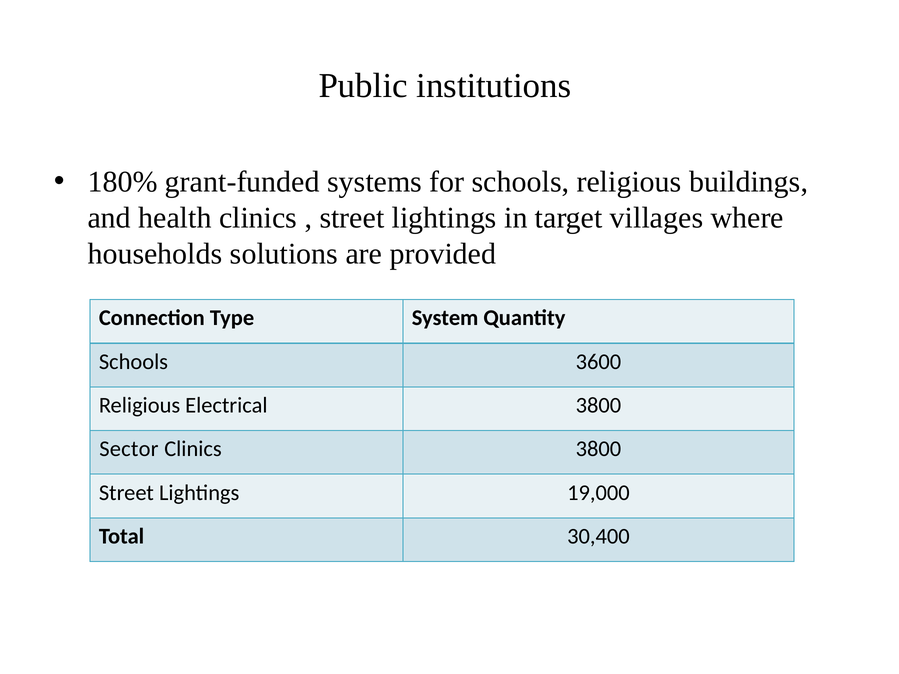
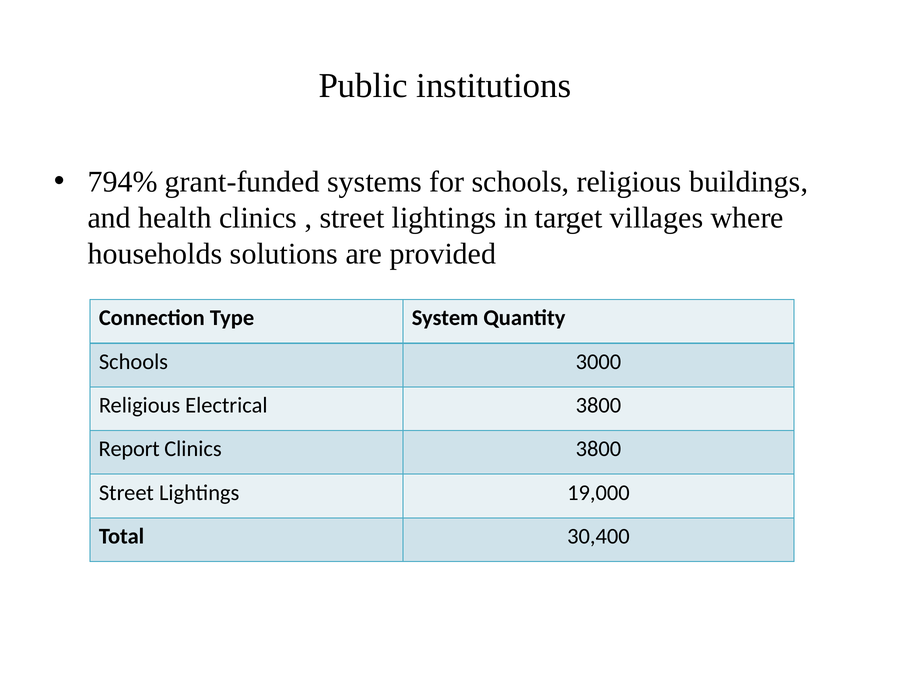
180%: 180% -> 794%
3600: 3600 -> 3000
Sector: Sector -> Report
